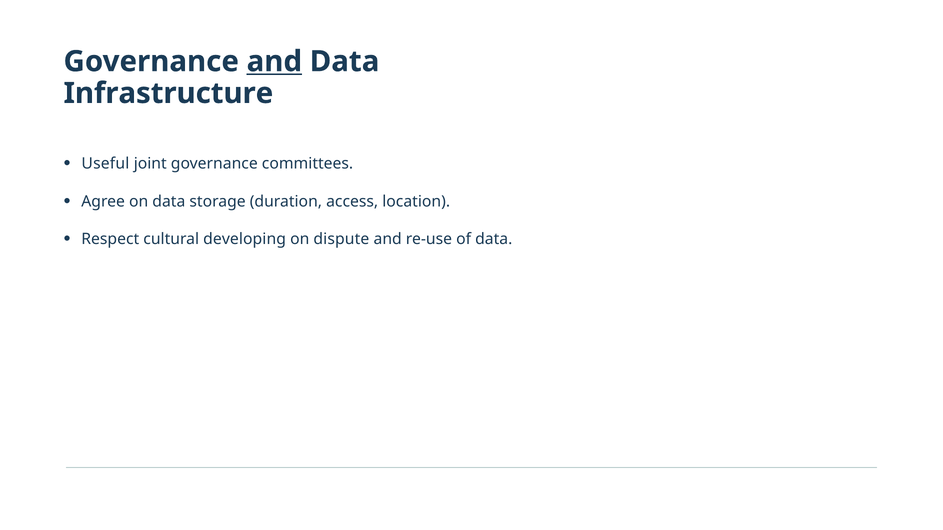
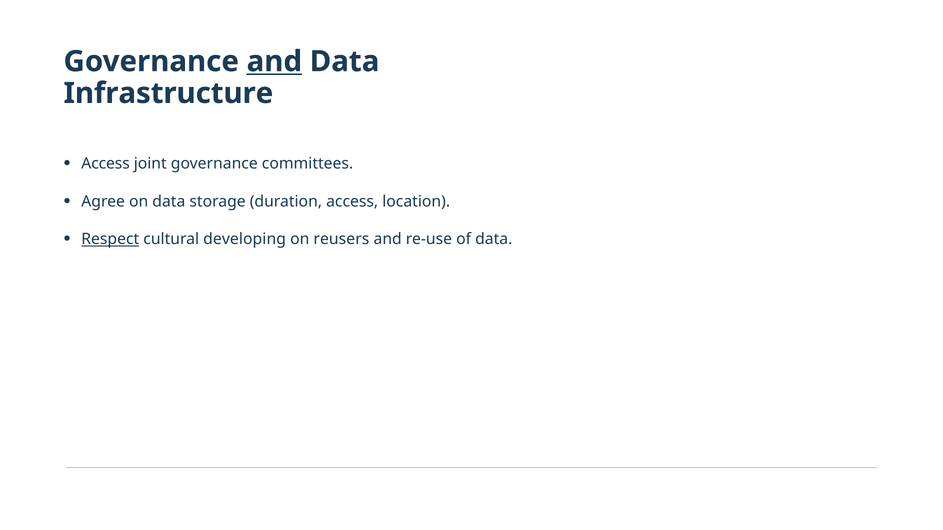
Useful at (105, 164): Useful -> Access
Respect underline: none -> present
dispute: dispute -> reusers
